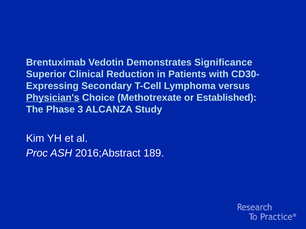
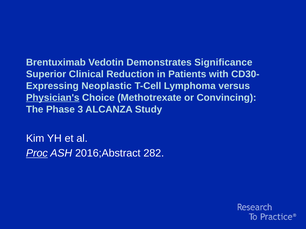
Secondary: Secondary -> Neoplastic
Established: Established -> Convincing
Proc underline: none -> present
189: 189 -> 282
